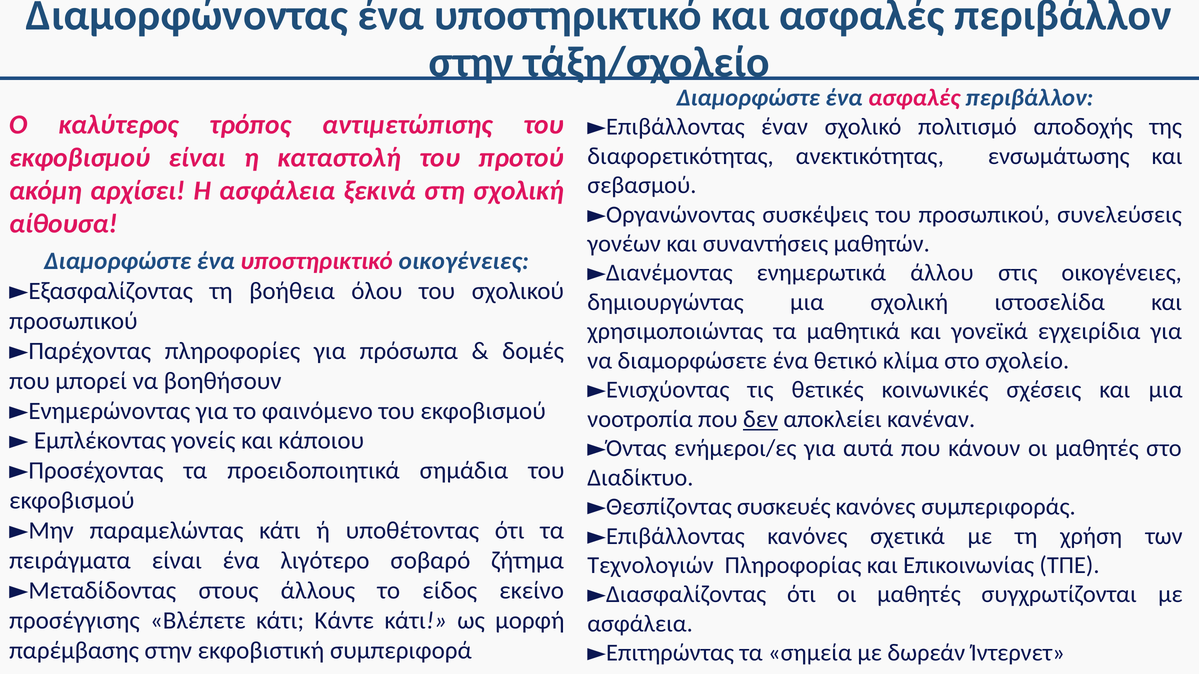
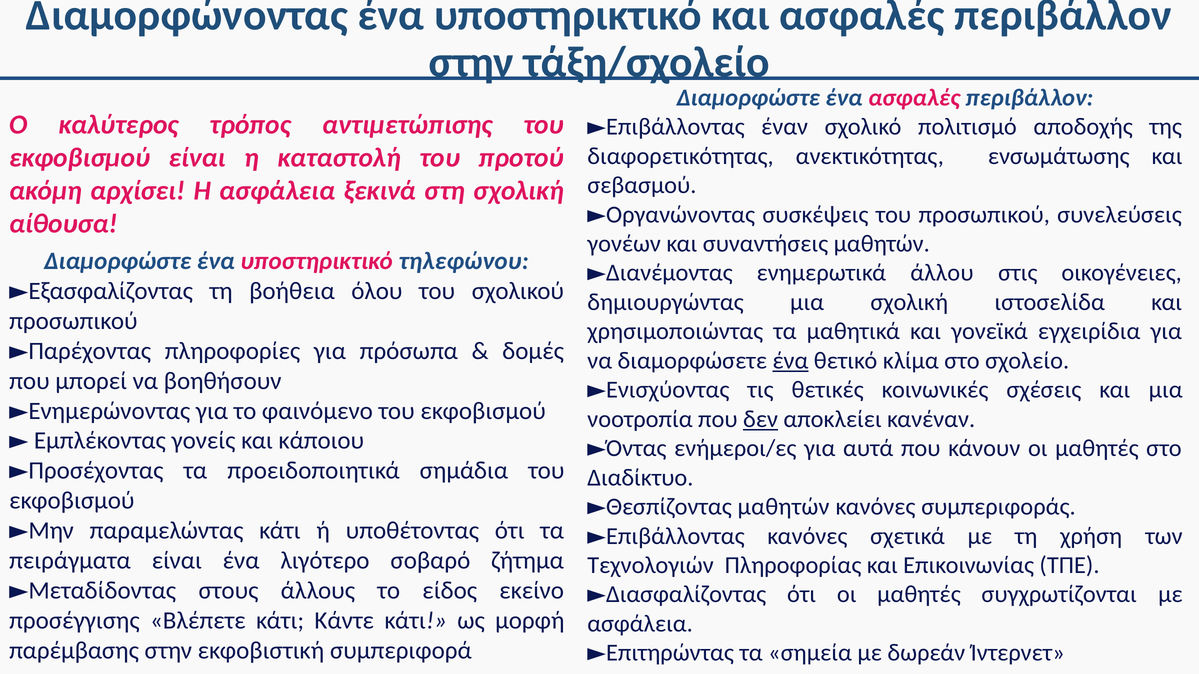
υποστηρικτικό οικογένειες: οικογένειες -> τηλεφώνου
ένα at (790, 361) underline: none -> present
►Θεσπίζοντας συσκευές: συσκευές -> μαθητών
